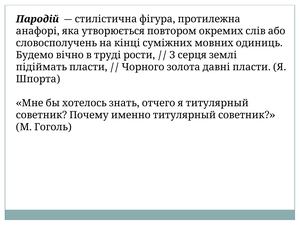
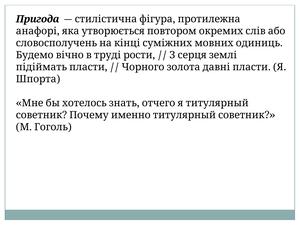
Пародій: Пародій -> Пригода
